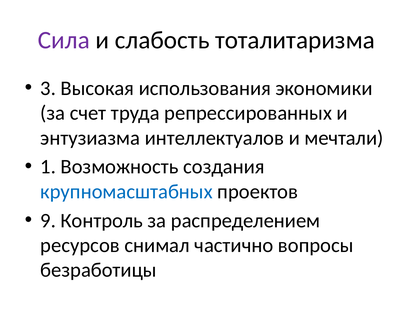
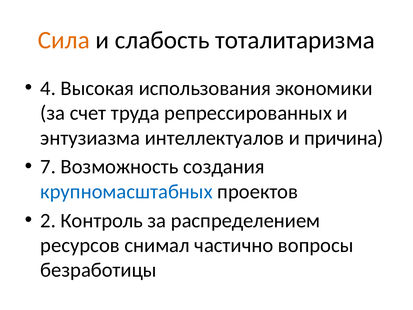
Сила colour: purple -> orange
3: 3 -> 4
мечтали: мечтали -> причина
1: 1 -> 7
9: 9 -> 2
